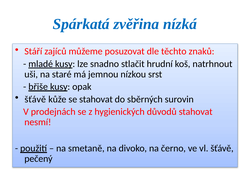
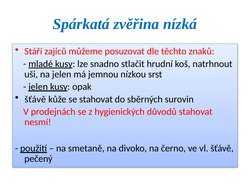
na staré: staré -> jelen
břiše at (38, 87): břiše -> jelen
